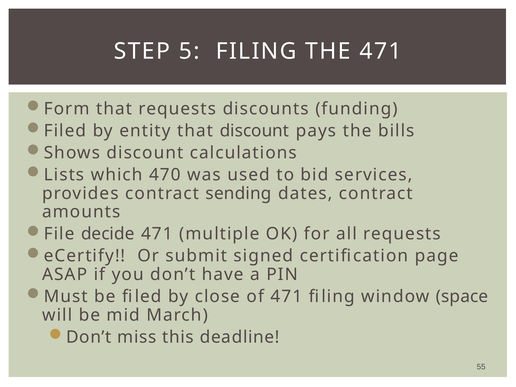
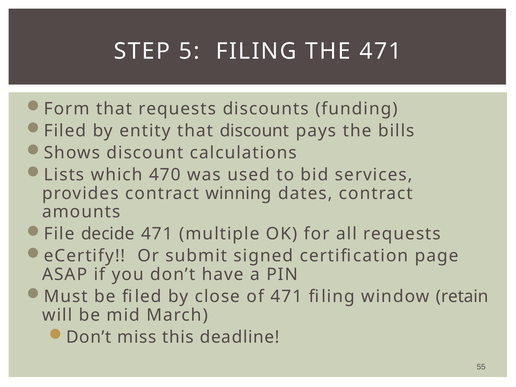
sending: sending -> winning
space: space -> retain
